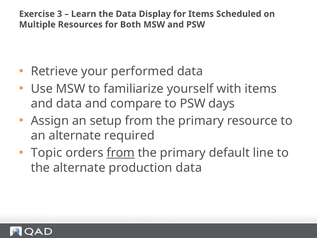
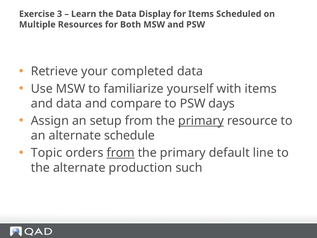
performed: performed -> completed
primary at (201, 121) underline: none -> present
required: required -> schedule
production data: data -> such
